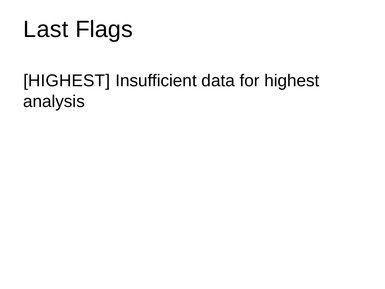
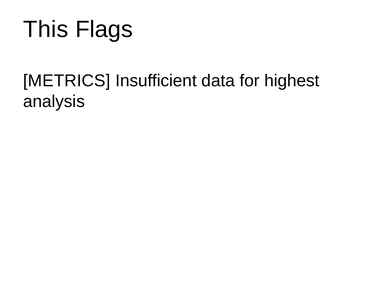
Last: Last -> This
HIGHEST at (67, 81): HIGHEST -> METRICS
